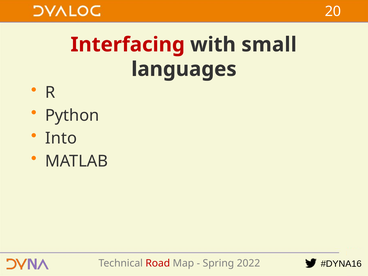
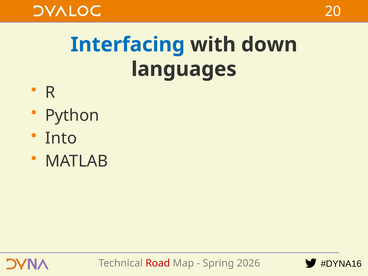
Interfacing colour: red -> blue
small: small -> down
2022: 2022 -> 2026
